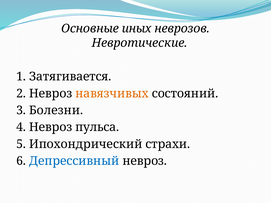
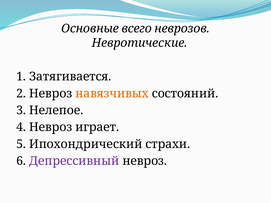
иных: иных -> всего
Болезни: Болезни -> Нелепое
пульса: пульса -> играет
Депрессивный colour: blue -> purple
